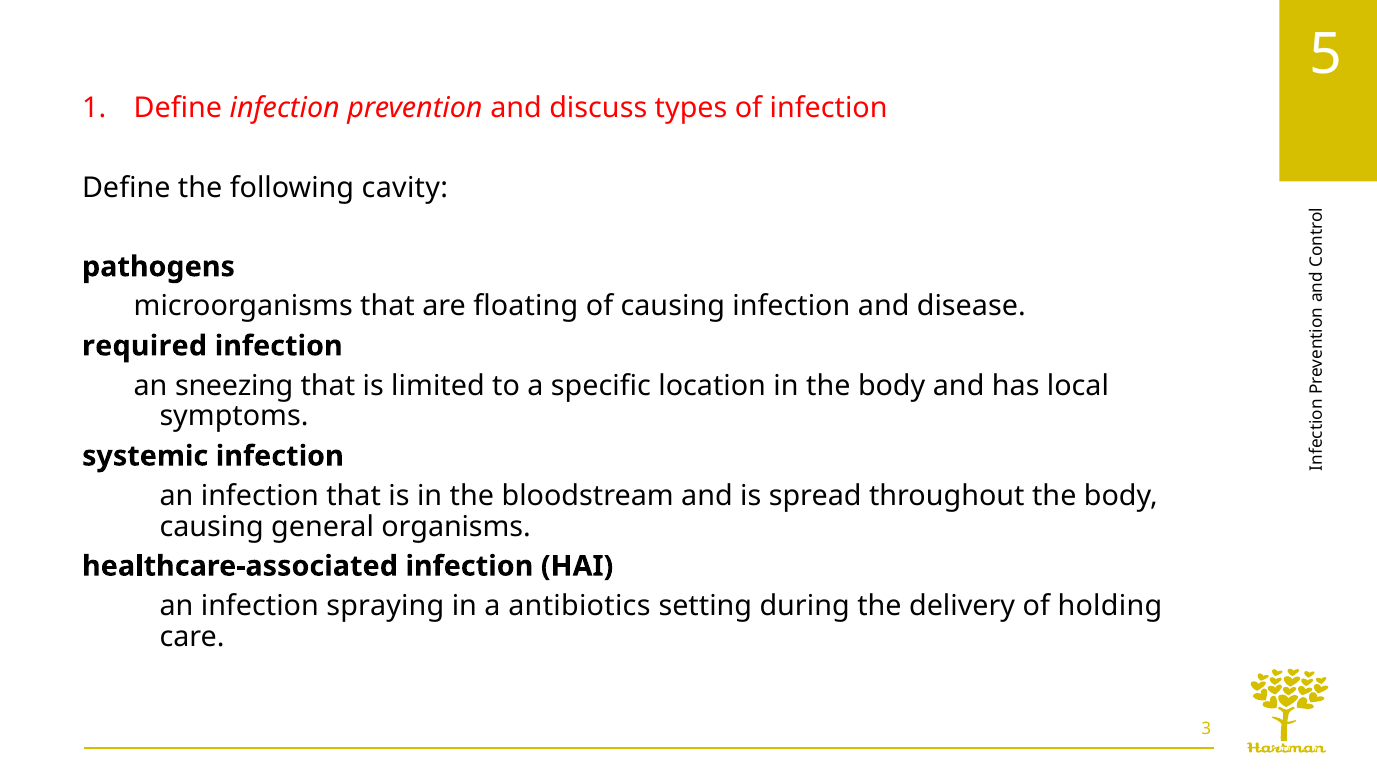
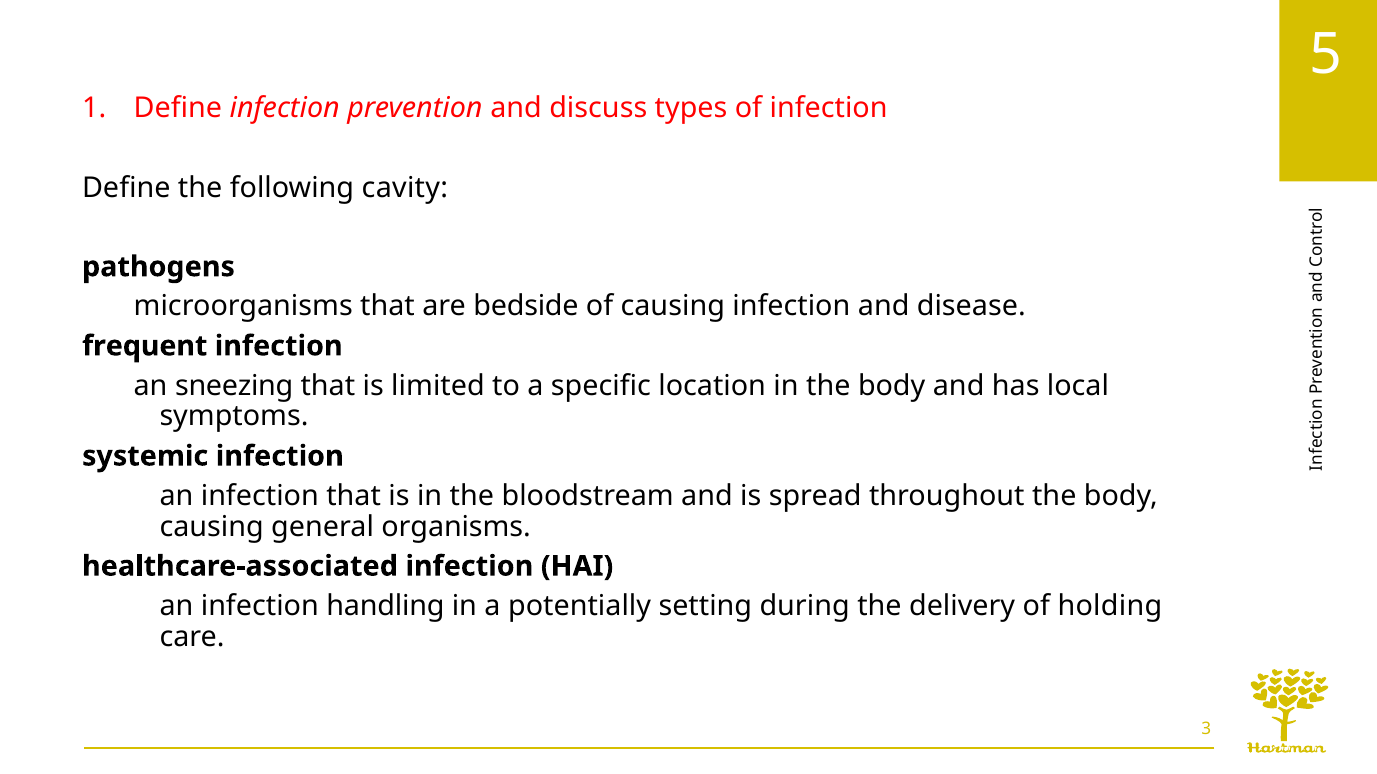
floating: floating -> bedside
required: required -> frequent
spraying: spraying -> handling
antibiotics: antibiotics -> potentially
